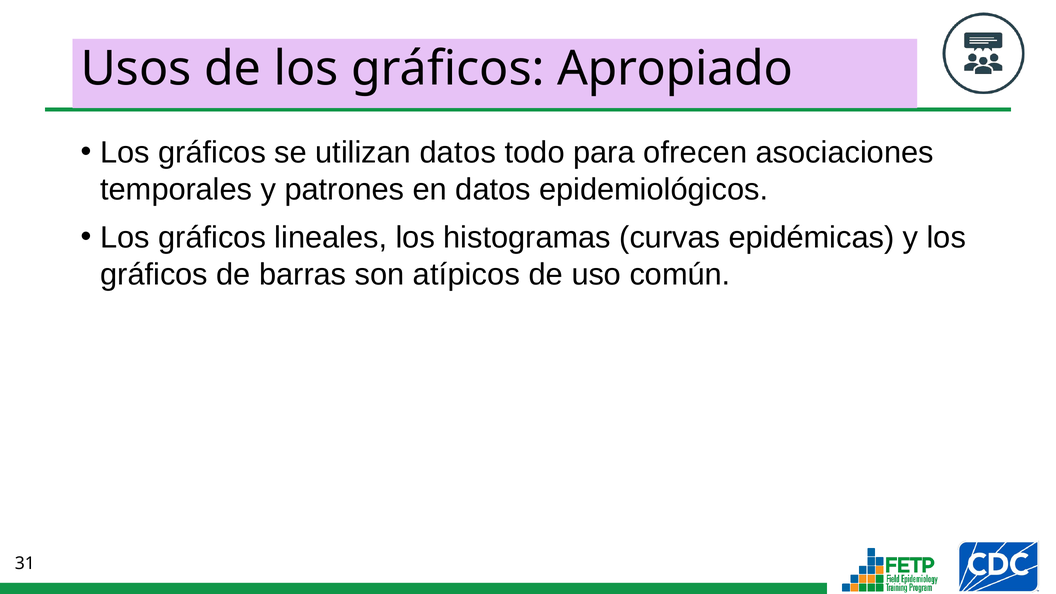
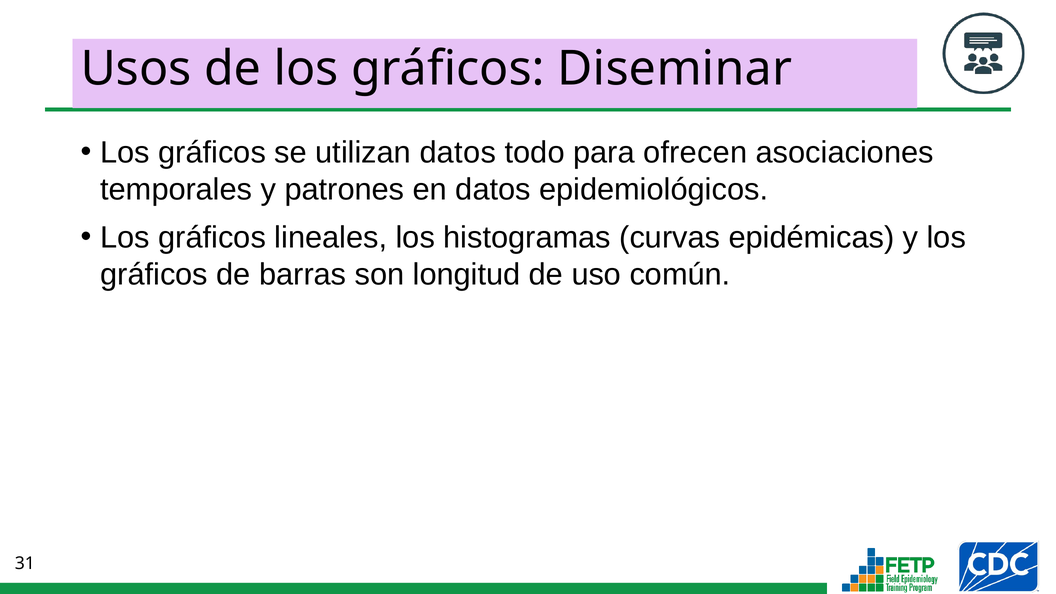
Apropiado: Apropiado -> Diseminar
atípicos: atípicos -> longitud
